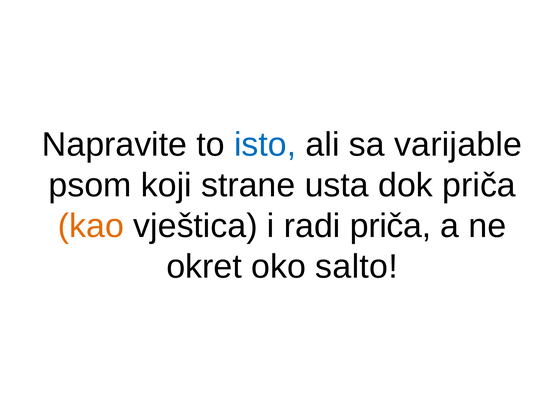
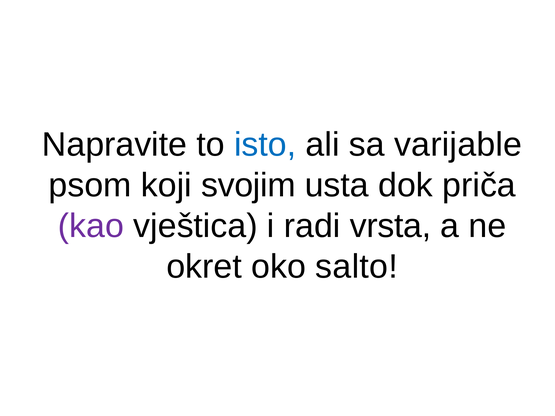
strane: strane -> svojim
kao colour: orange -> purple
radi priča: priča -> vrsta
